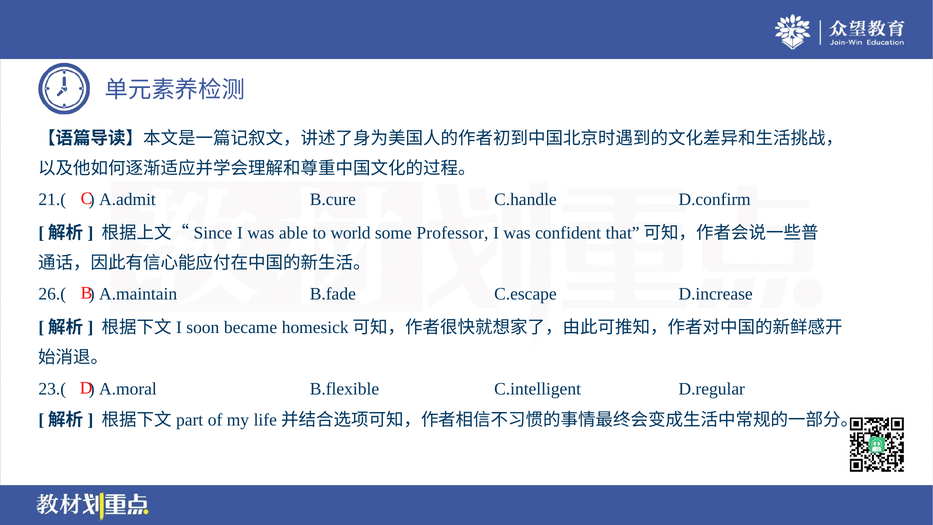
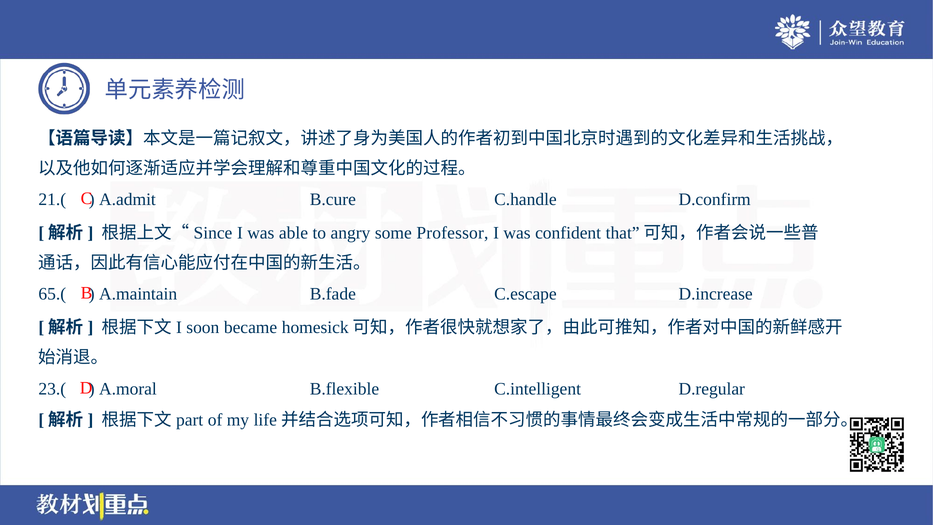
world: world -> angry
26.(: 26.( -> 65.(
